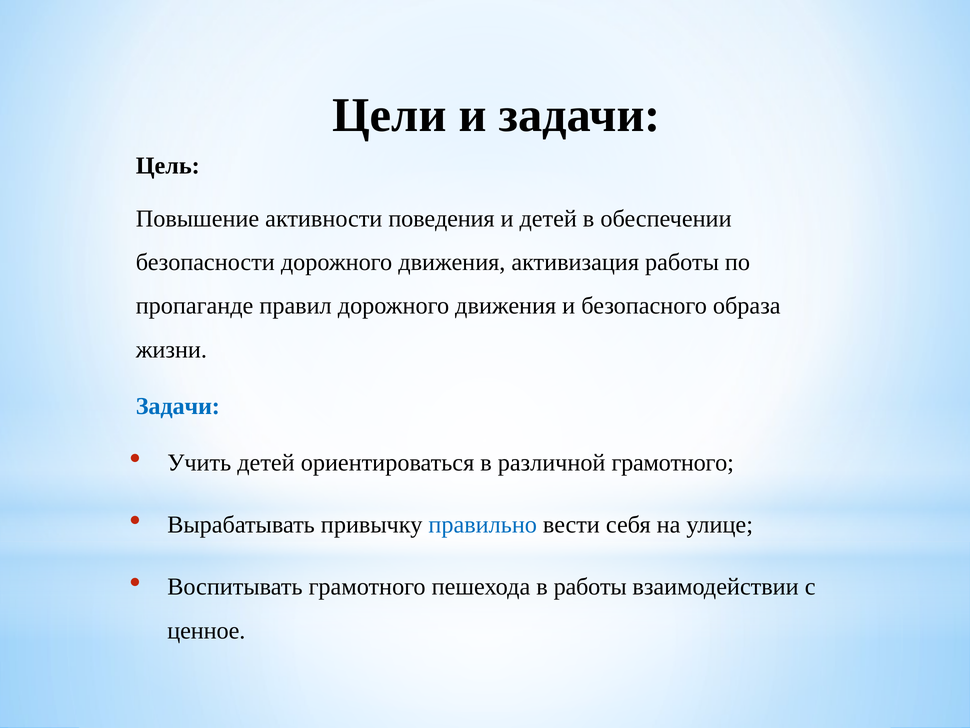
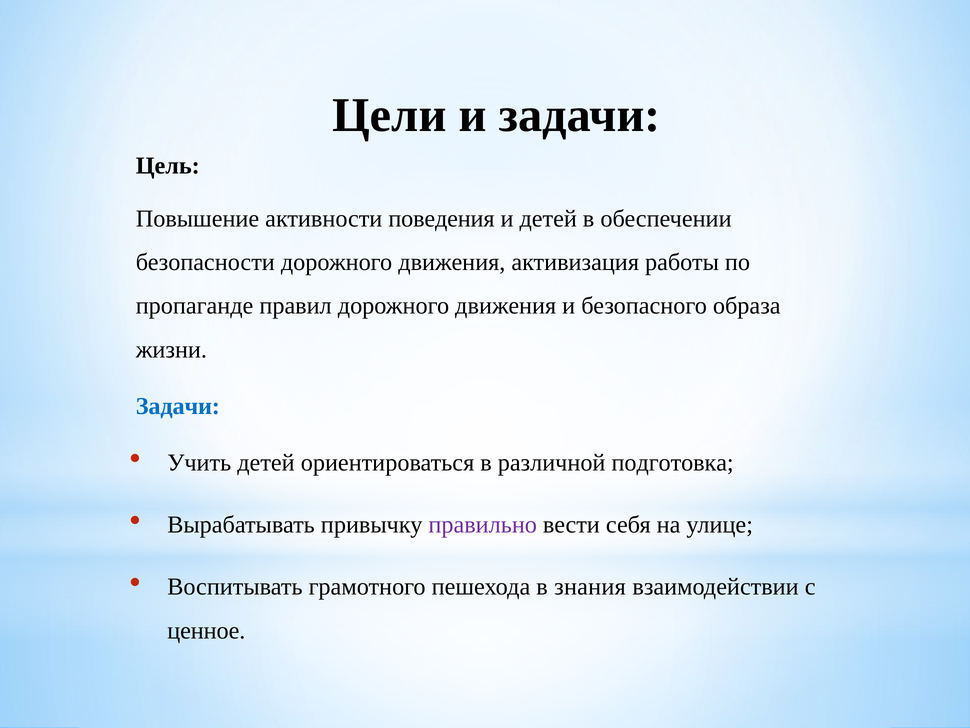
различной грамотного: грамотного -> подготовка
правильно colour: blue -> purple
в работы: работы -> знания
